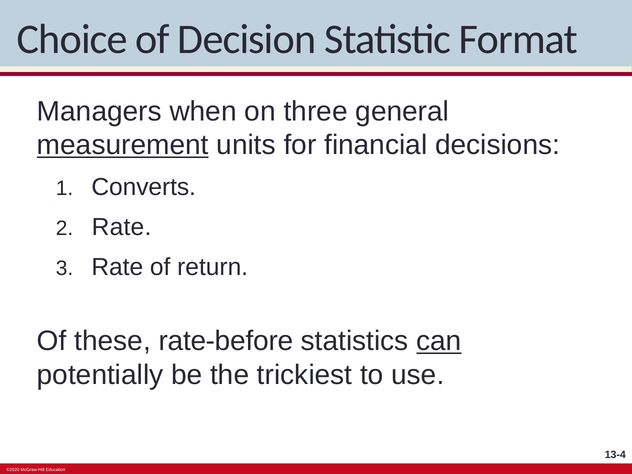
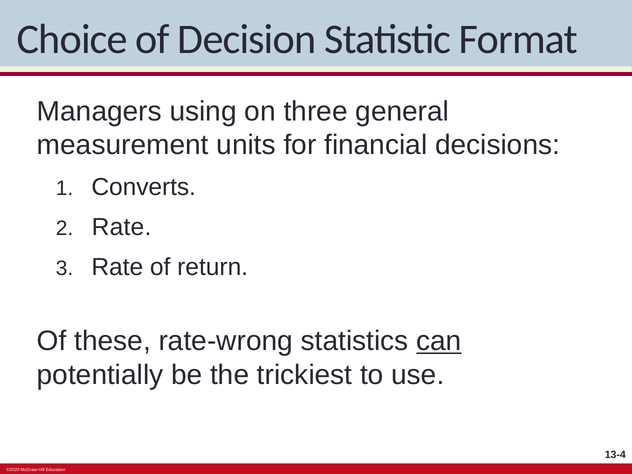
when: when -> using
measurement underline: present -> none
rate-before: rate-before -> rate-wrong
